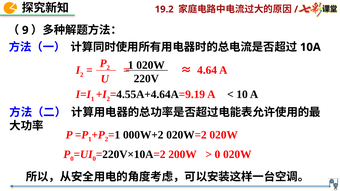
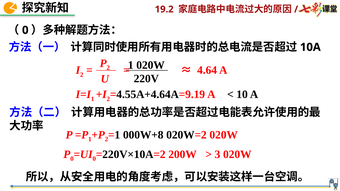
9 at (25, 30): 9 -> 0
000W+2: 000W+2 -> 000W+8
0 at (217, 155): 0 -> 3
